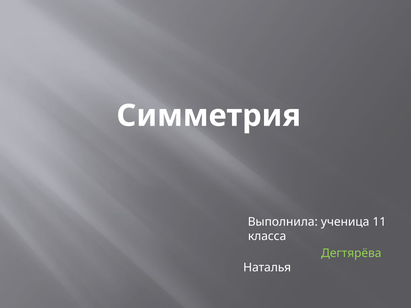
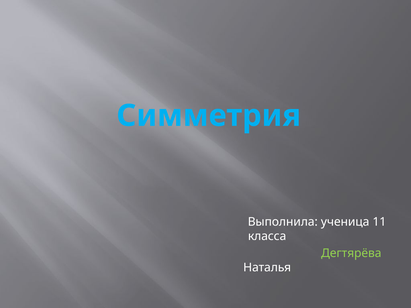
Симметрия colour: white -> light blue
